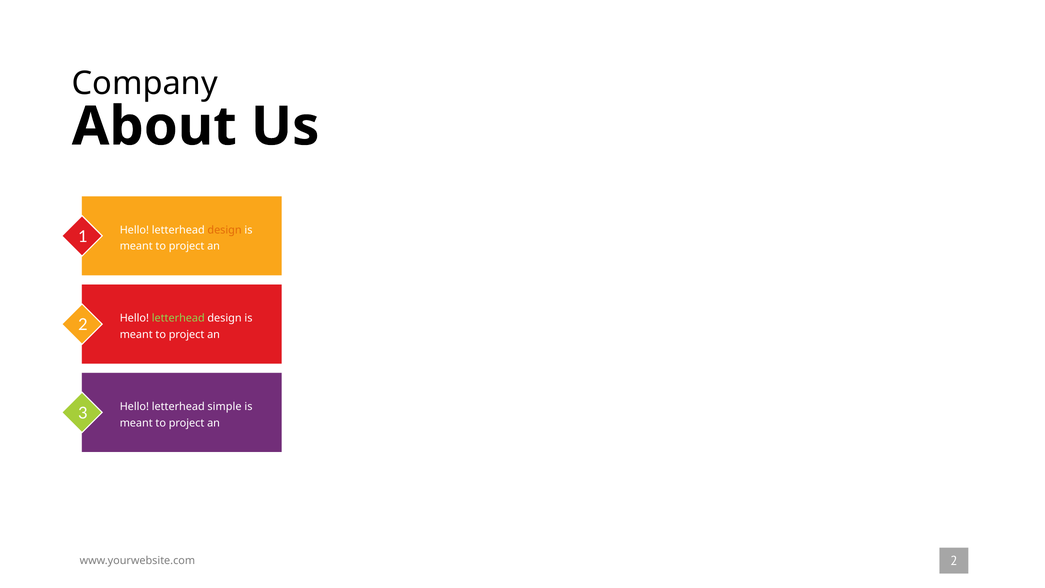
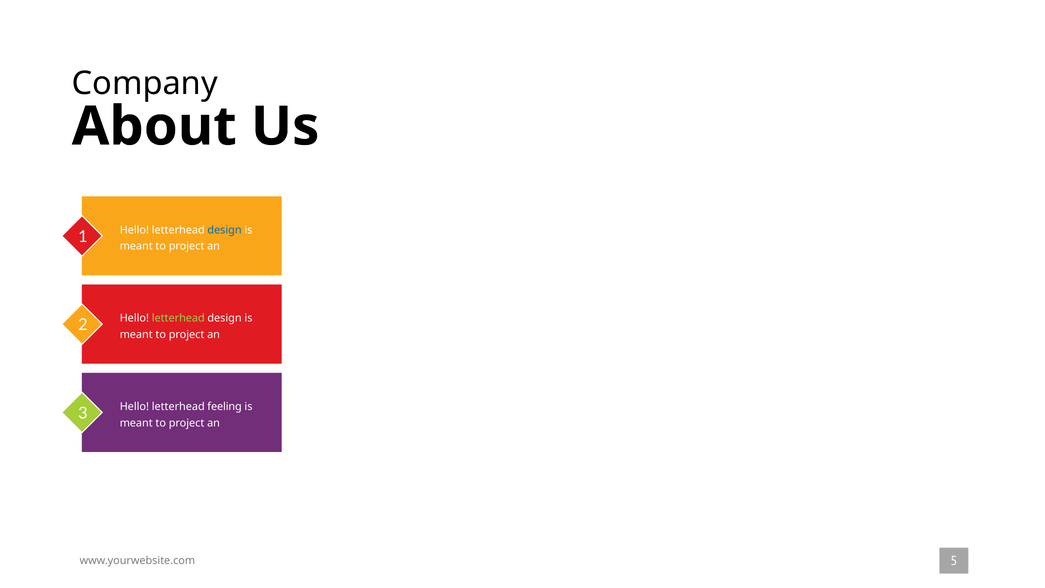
design at (225, 230) colour: orange -> blue
simple: simple -> feeling
www.yourwebsite.com 2: 2 -> 5
